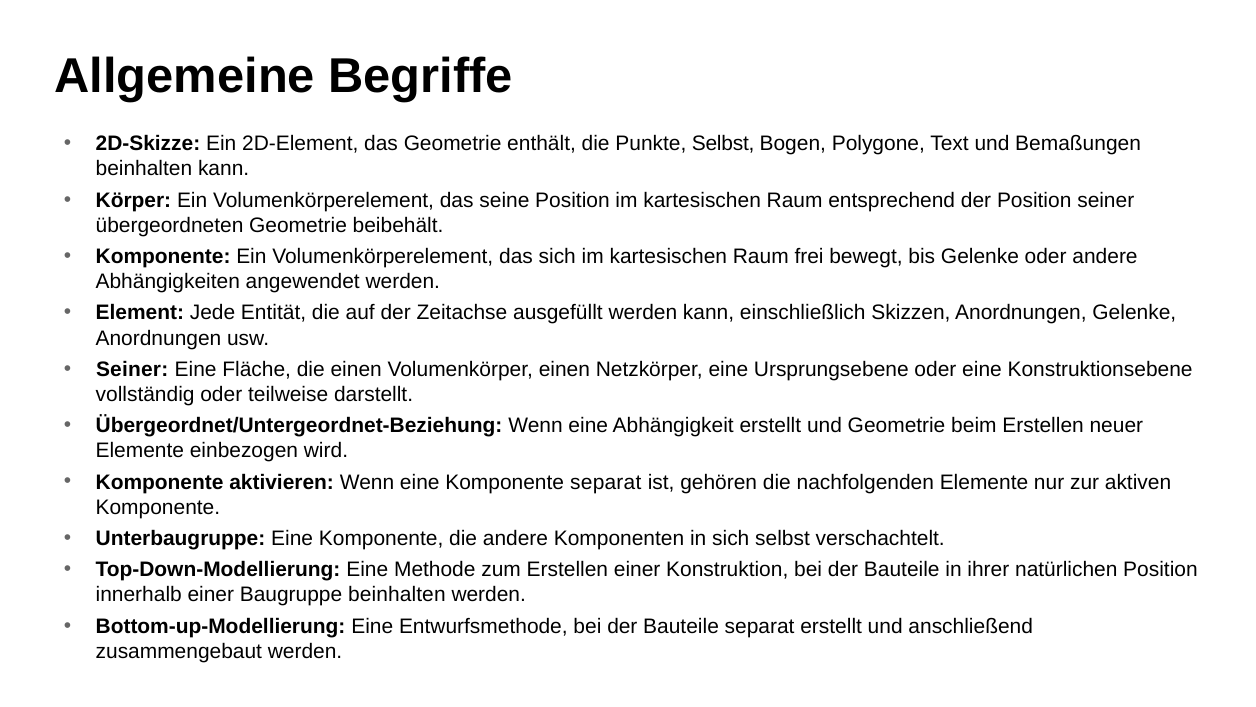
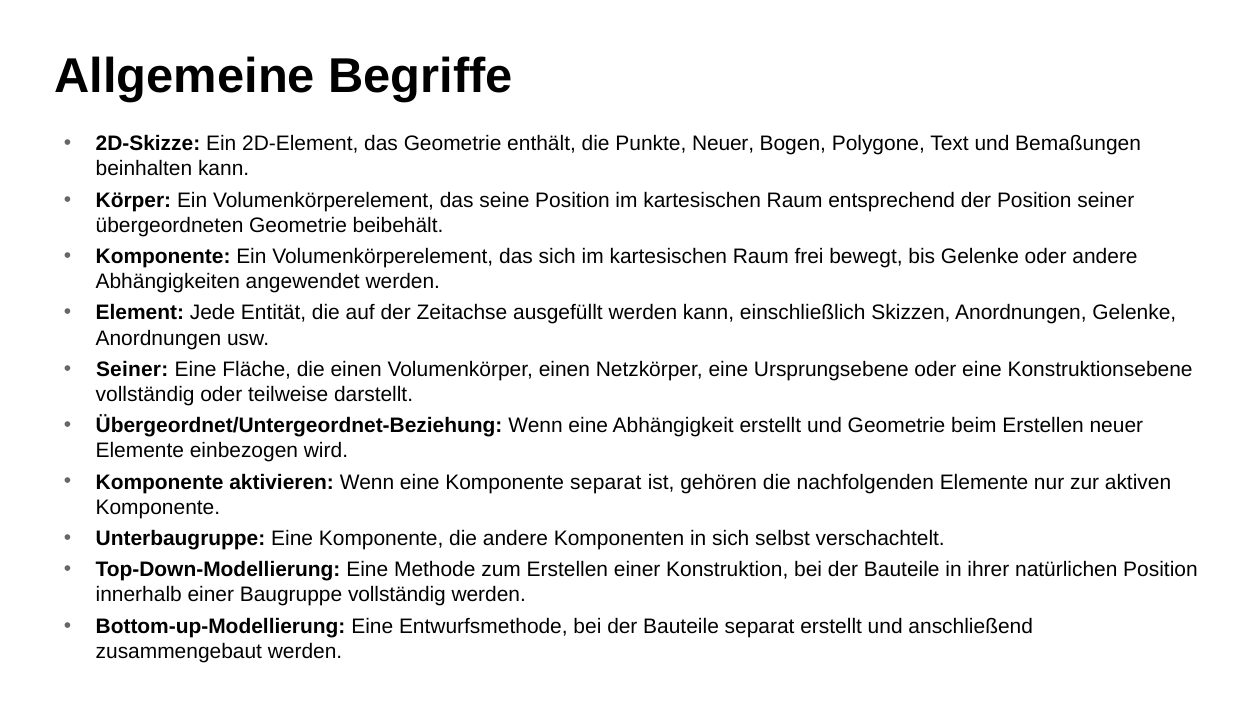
Punkte Selbst: Selbst -> Neuer
Baugruppe beinhalten: beinhalten -> vollständig
